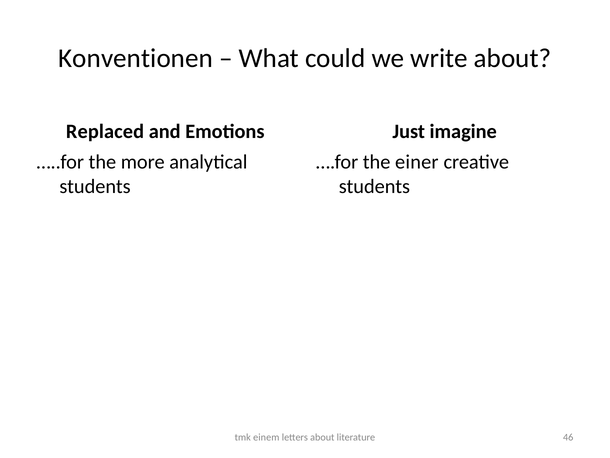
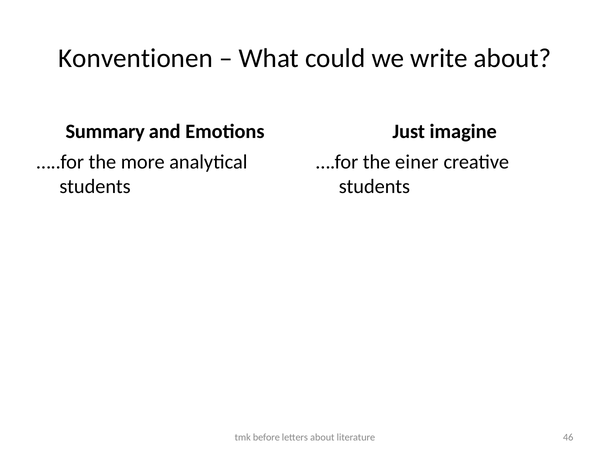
Replaced: Replaced -> Summary
einem: einem -> before
